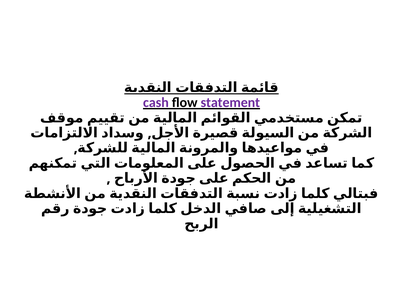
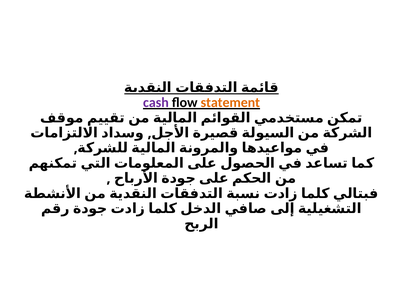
statement colour: purple -> orange
